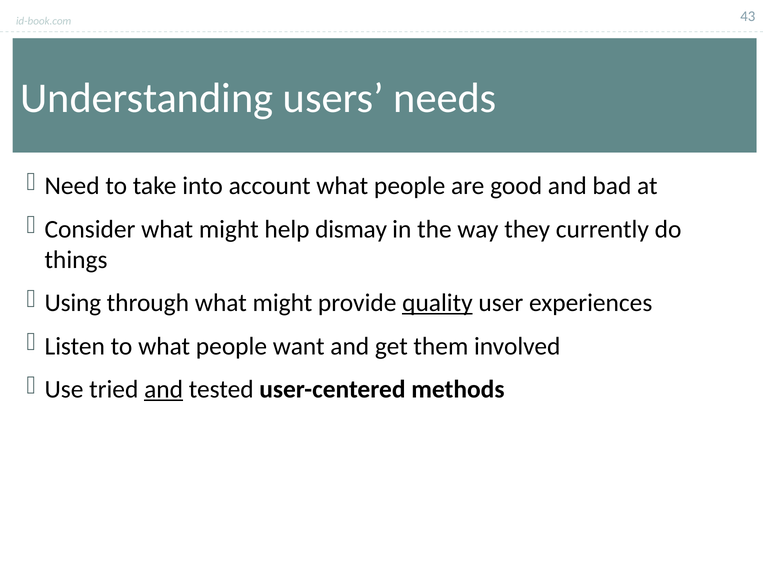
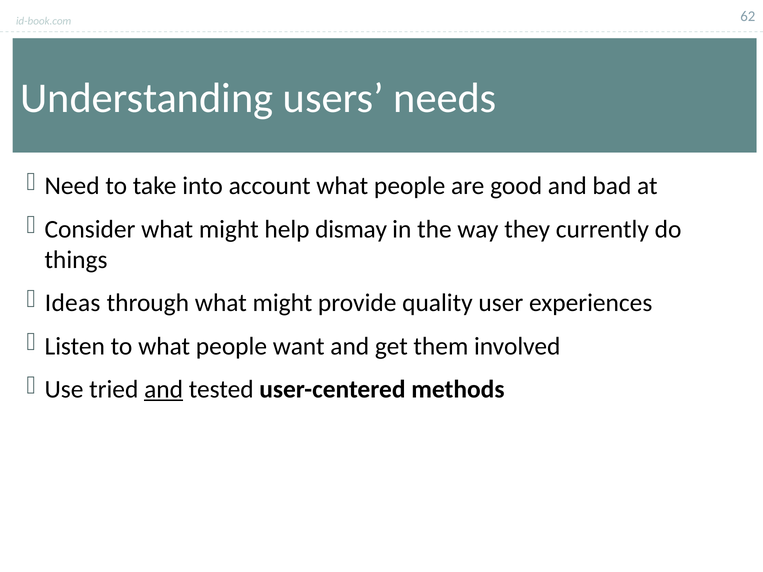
43: 43 -> 62
Using: Using -> Ideas
quality underline: present -> none
